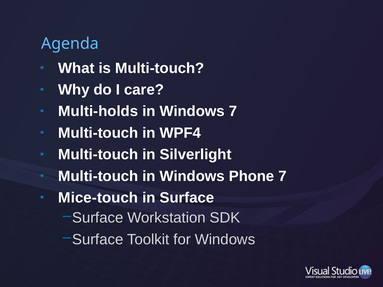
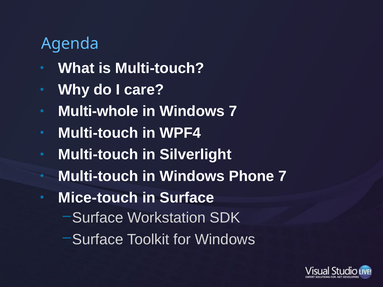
Multi-holds: Multi-holds -> Multi-whole
